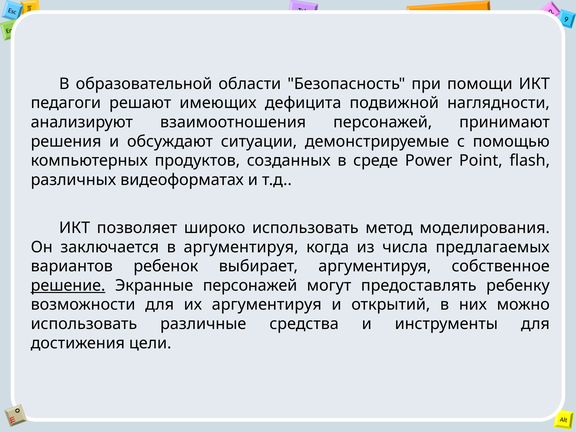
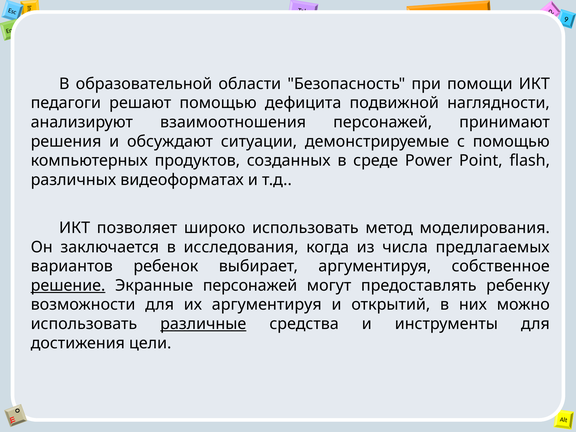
решают имеющих: имеющих -> помощью
в аргументируя: аргументируя -> исследования
различные underline: none -> present
